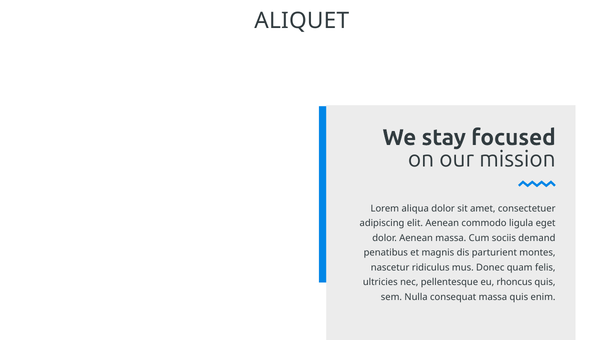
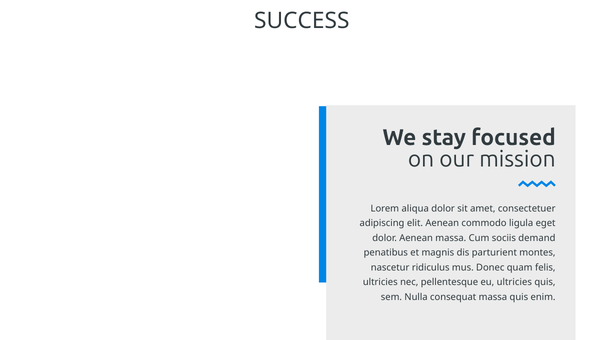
ALIQUET: ALIQUET -> SUCCESS
eu rhoncus: rhoncus -> ultricies
